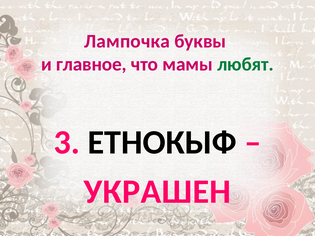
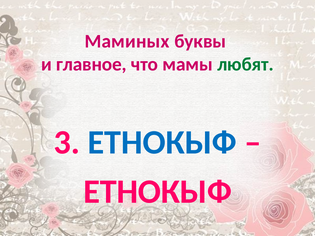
Лампочка: Лампочка -> Маминых
ЕТНОКЫФ at (162, 143) colour: black -> blue
УКРАШЕН at (157, 192): УКРАШЕН -> ЕТНОКЫФ
